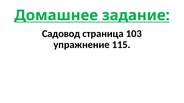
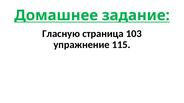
Садовод: Садовод -> Гласную
